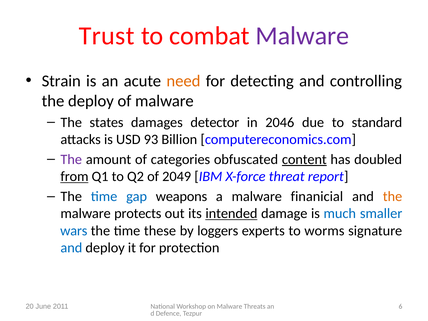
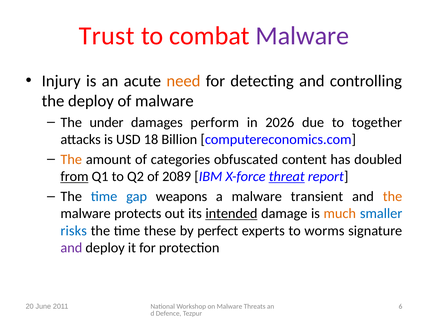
Strain: Strain -> Injury
states: states -> under
detector: detector -> perform
2046: 2046 -> 2026
standard: standard -> together
93: 93 -> 18
The at (71, 159) colour: purple -> orange
content underline: present -> none
2049: 2049 -> 2089
threat underline: none -> present
finanicial: finanicial -> transient
much colour: blue -> orange
wars: wars -> risks
loggers: loggers -> perfect
and at (71, 248) colour: blue -> purple
